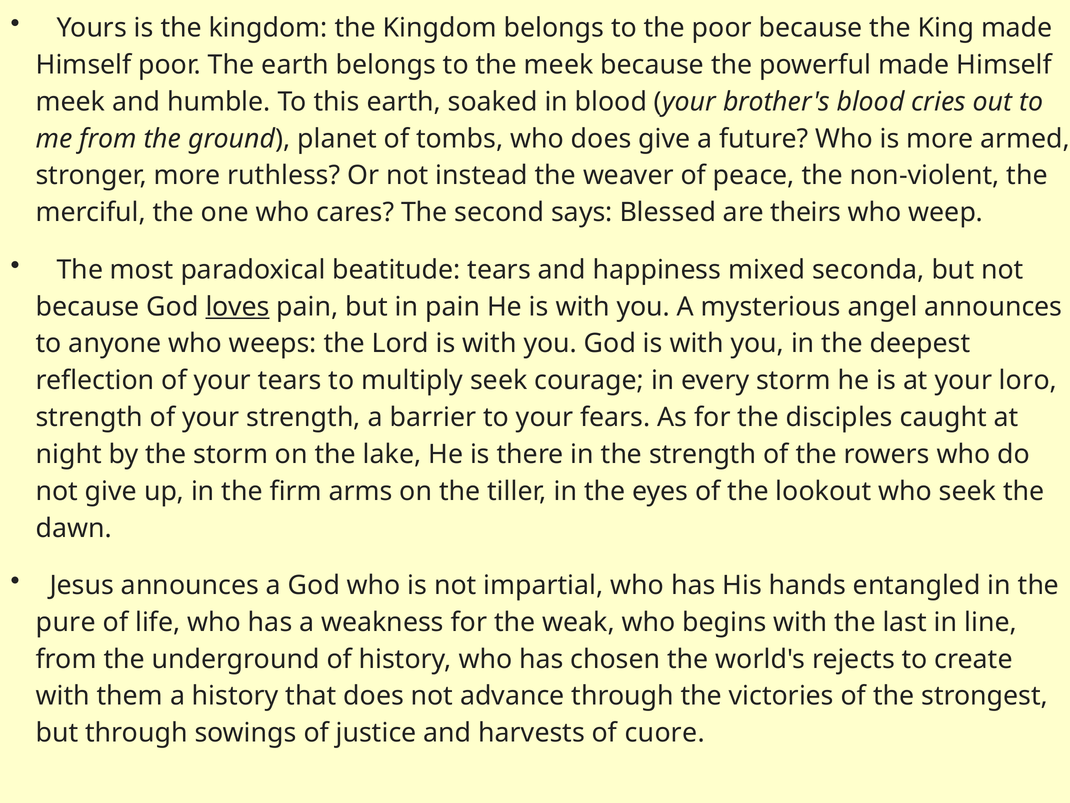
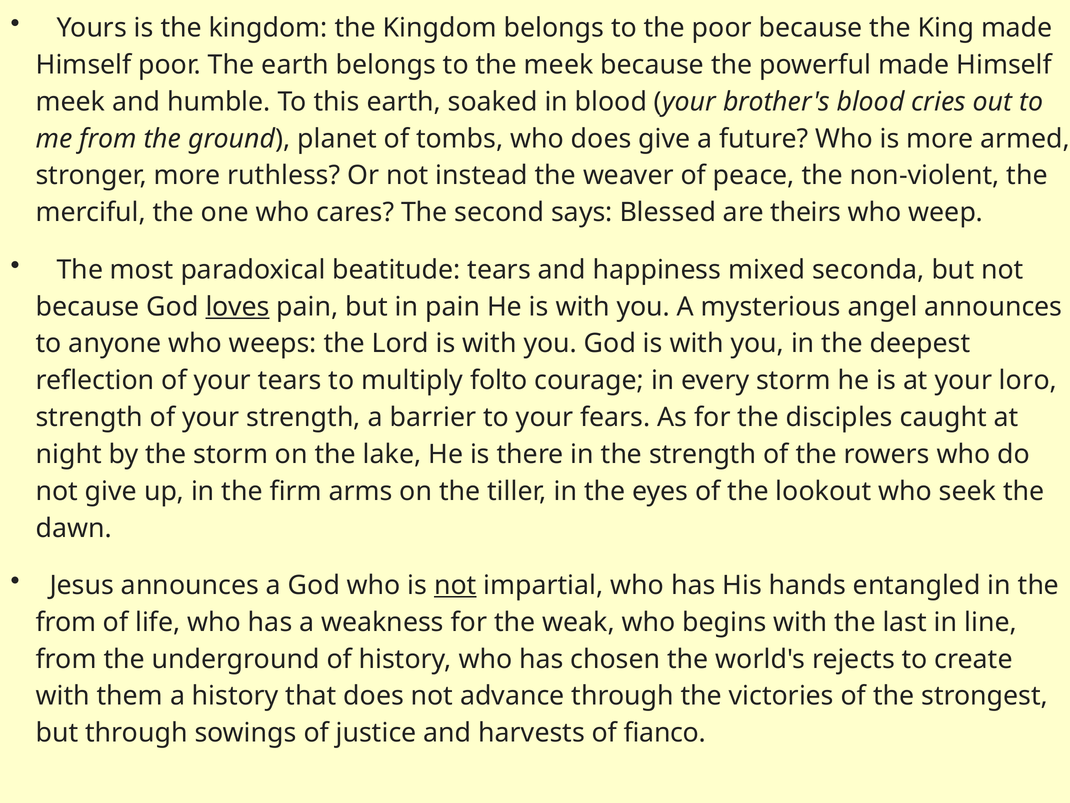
multiply seek: seek -> folto
not at (455, 585) underline: none -> present
pure at (66, 622): pure -> from
cuore: cuore -> fianco
